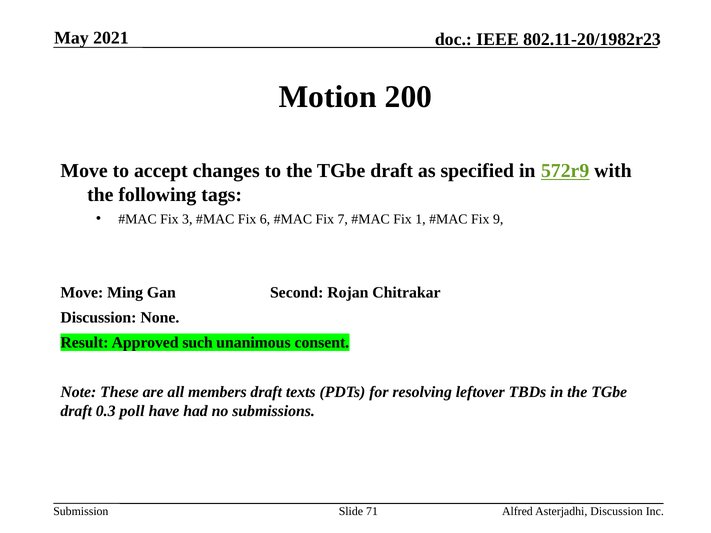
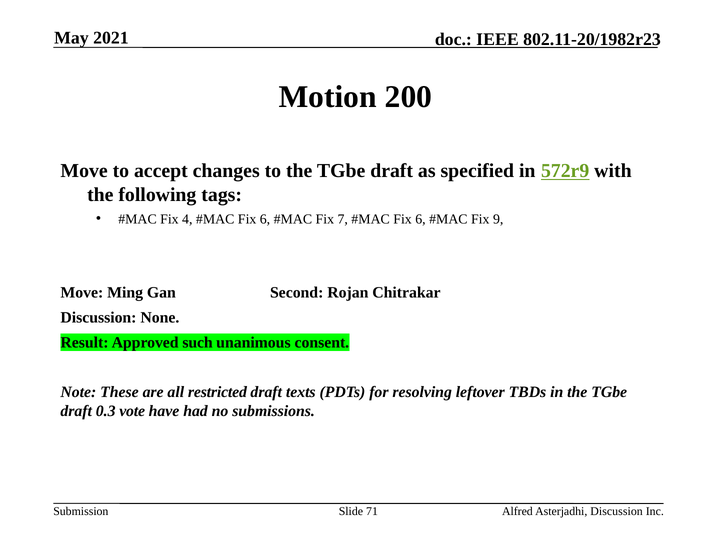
3: 3 -> 4
1 at (420, 219): 1 -> 6
members: members -> restricted
poll: poll -> vote
